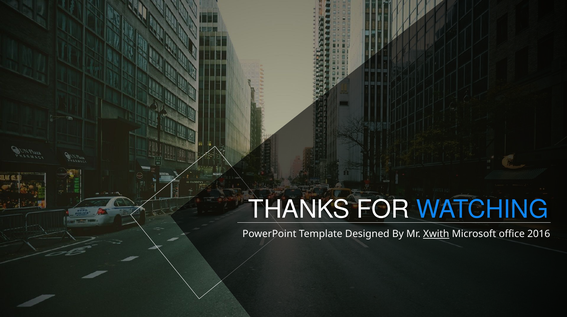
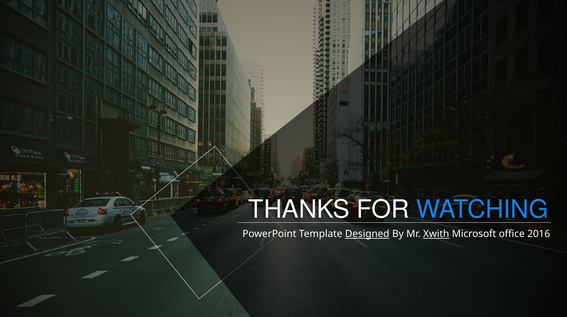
Designed underline: none -> present
